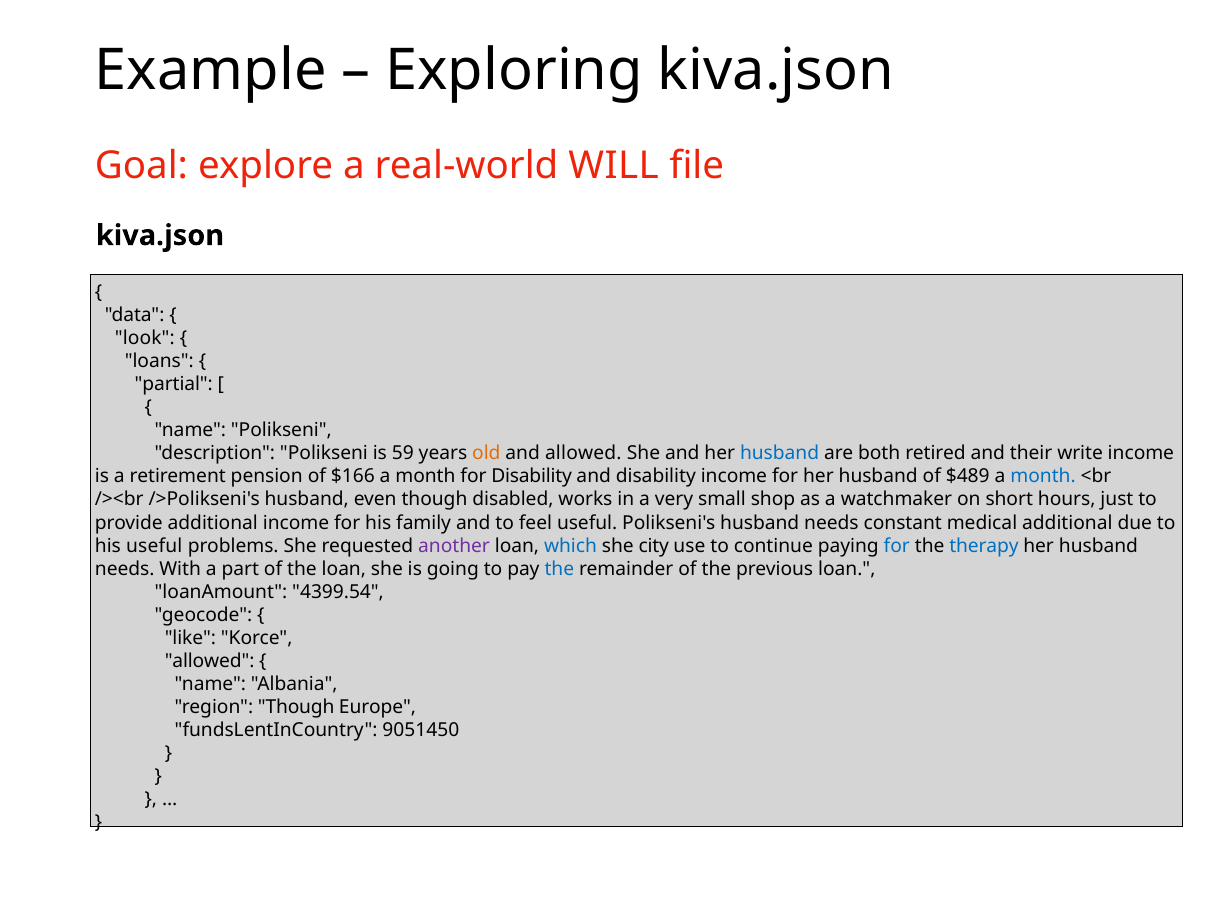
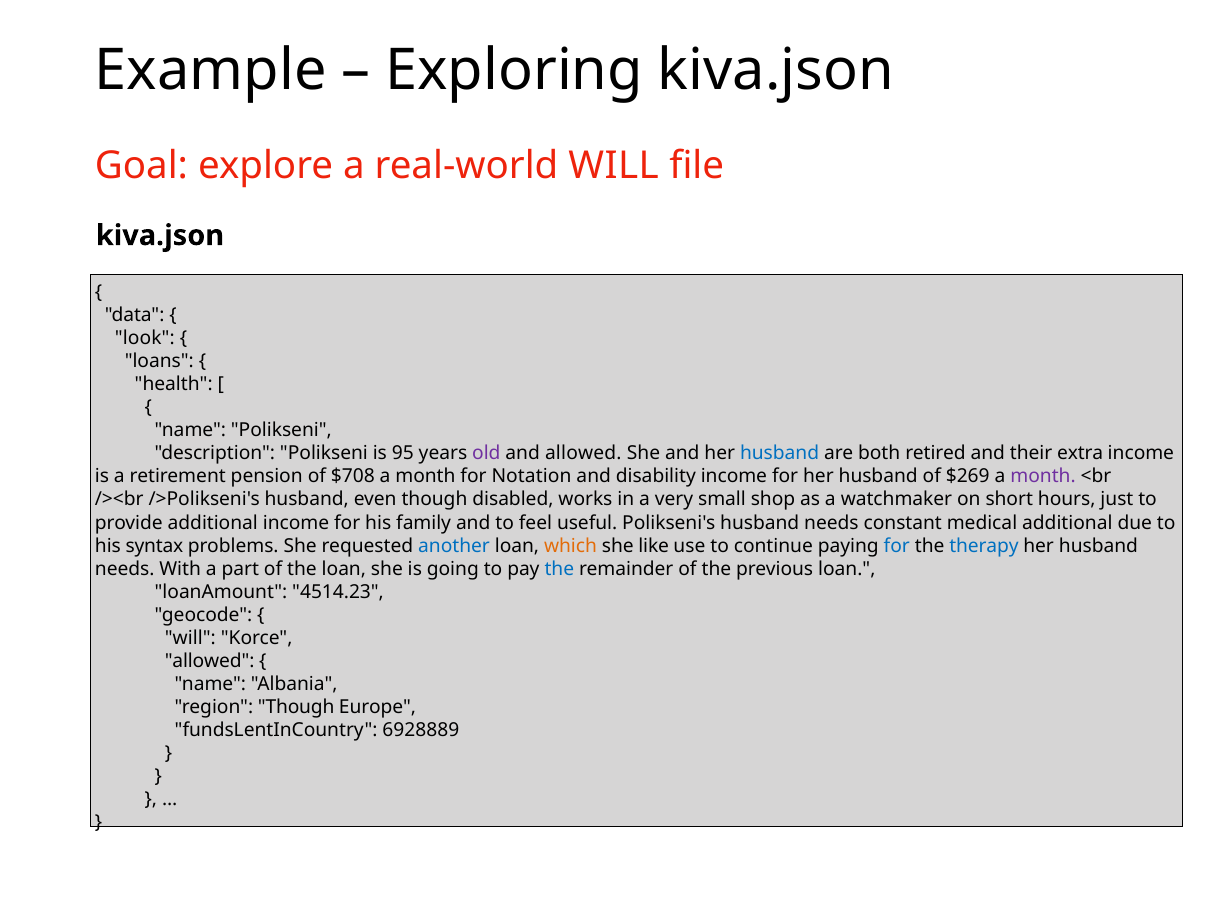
partial: partial -> health
59: 59 -> 95
old colour: orange -> purple
write: write -> extra
$166: $166 -> $708
for Disability: Disability -> Notation
$489: $489 -> $269
month at (1043, 477) colour: blue -> purple
his useful: useful -> syntax
another colour: purple -> blue
which colour: blue -> orange
city: city -> like
4399.54: 4399.54 -> 4514.23
like at (190, 638): like -> will
9051450: 9051450 -> 6928889
